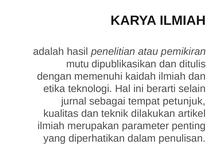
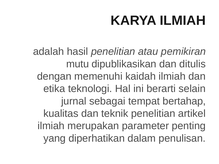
petunjuk: petunjuk -> bertahap
teknik dilakukan: dilakukan -> penelitian
